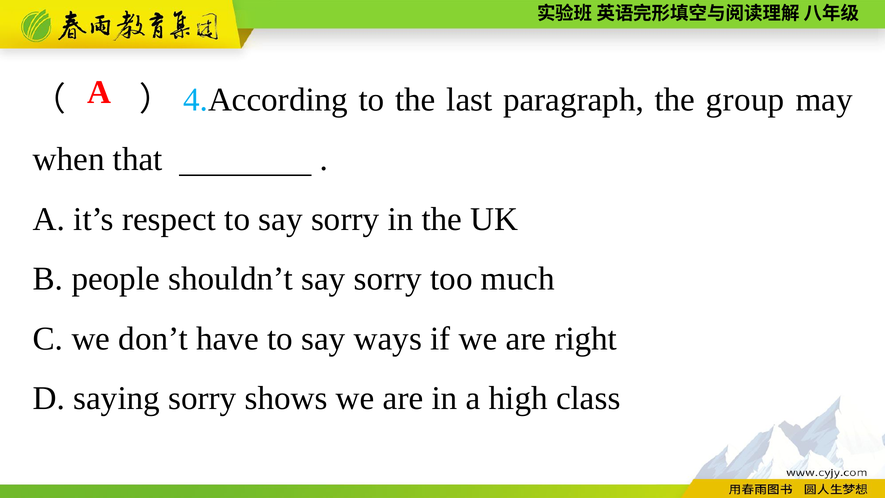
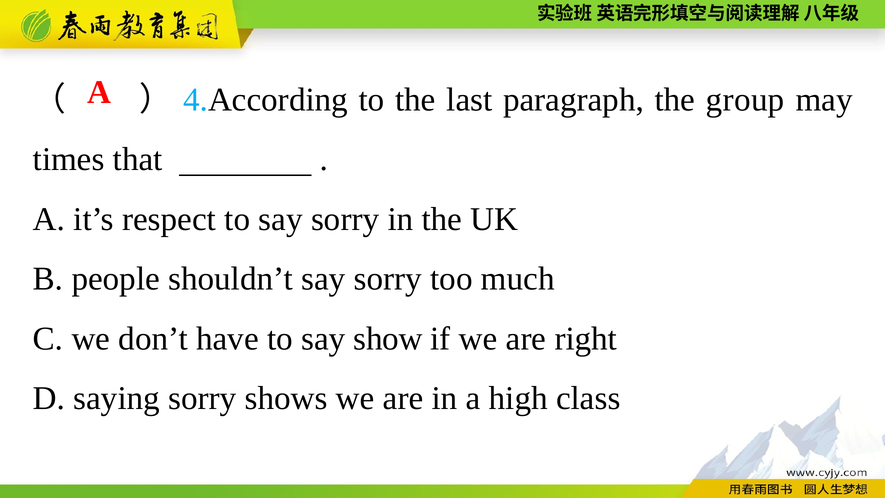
when: when -> times
ways: ways -> show
